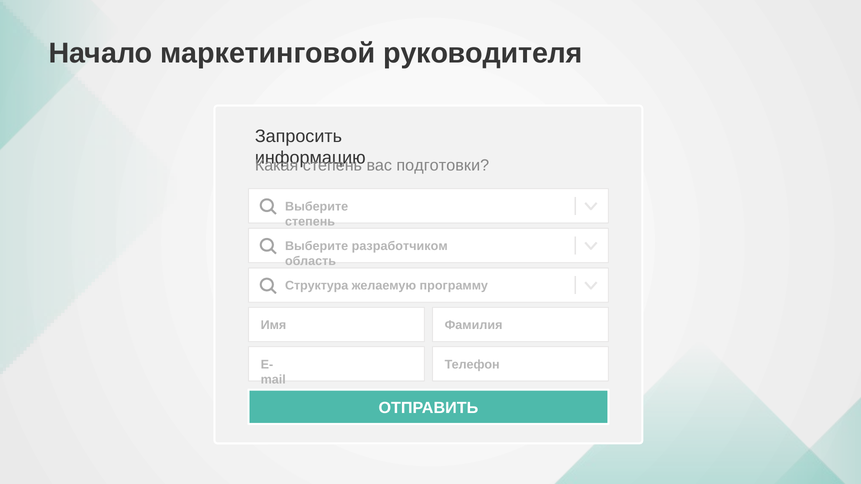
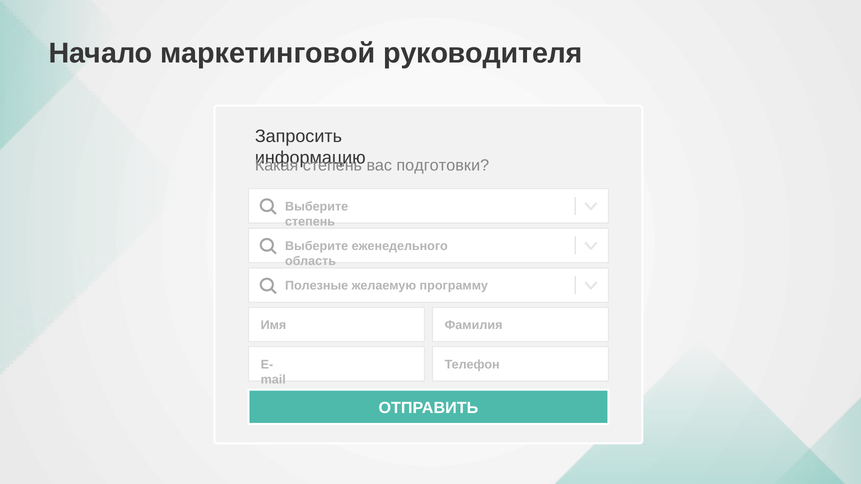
разработчиком: разработчиком -> еженедельного
Структура: Структура -> Полезные
